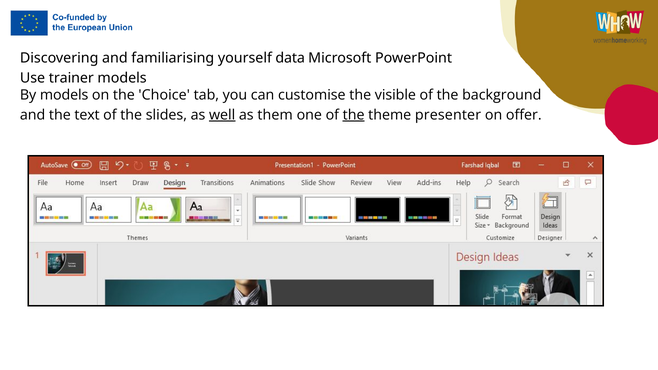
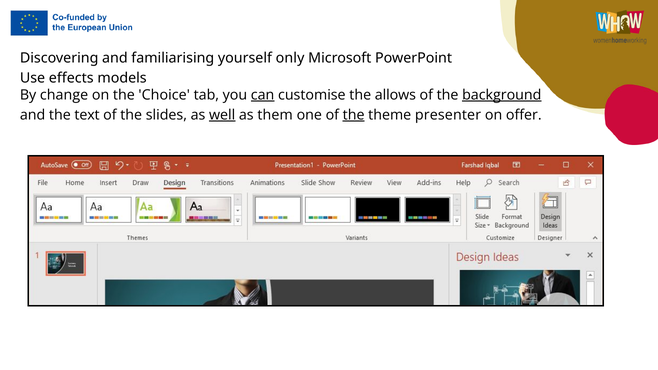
data: data -> only
trainer: trainer -> effects
By models: models -> change
can underline: none -> present
visible: visible -> allows
background underline: none -> present
